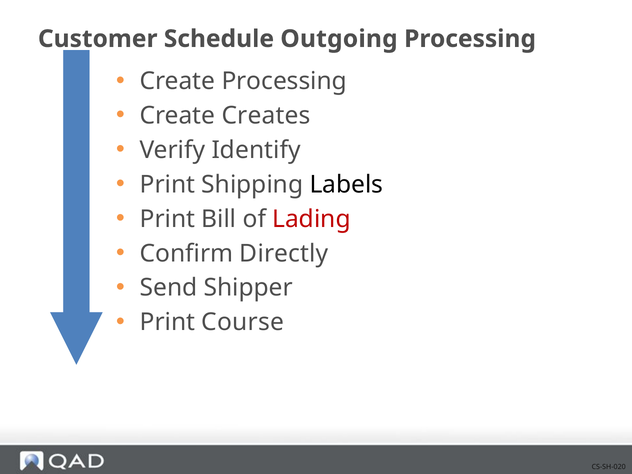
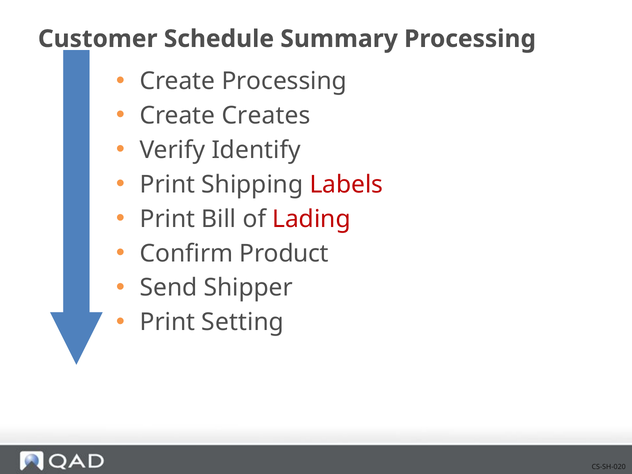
Outgoing: Outgoing -> Summary
Labels colour: black -> red
Directly: Directly -> Product
Course: Course -> Setting
